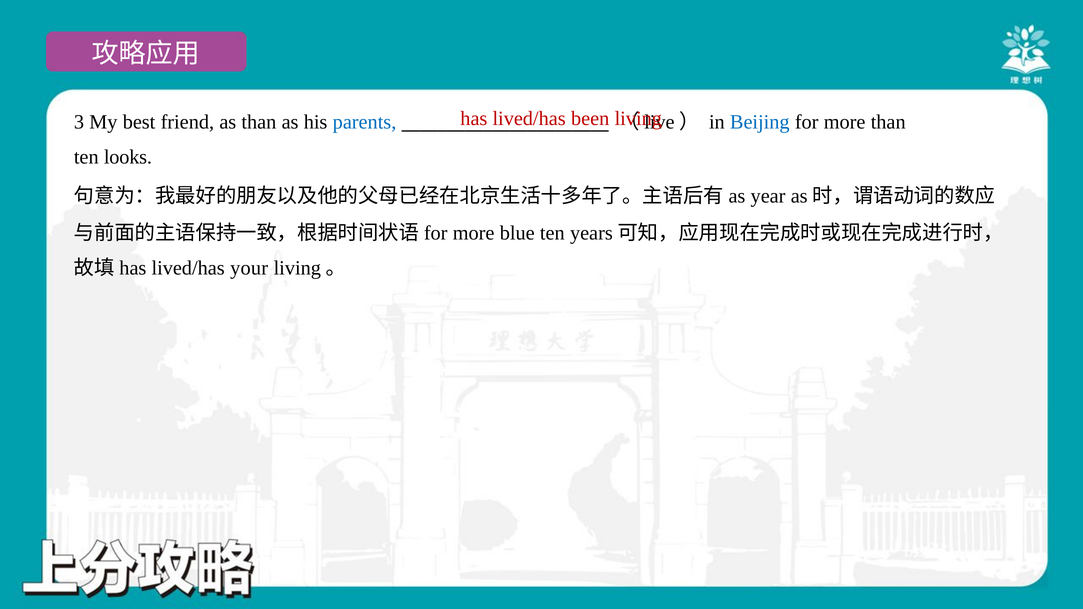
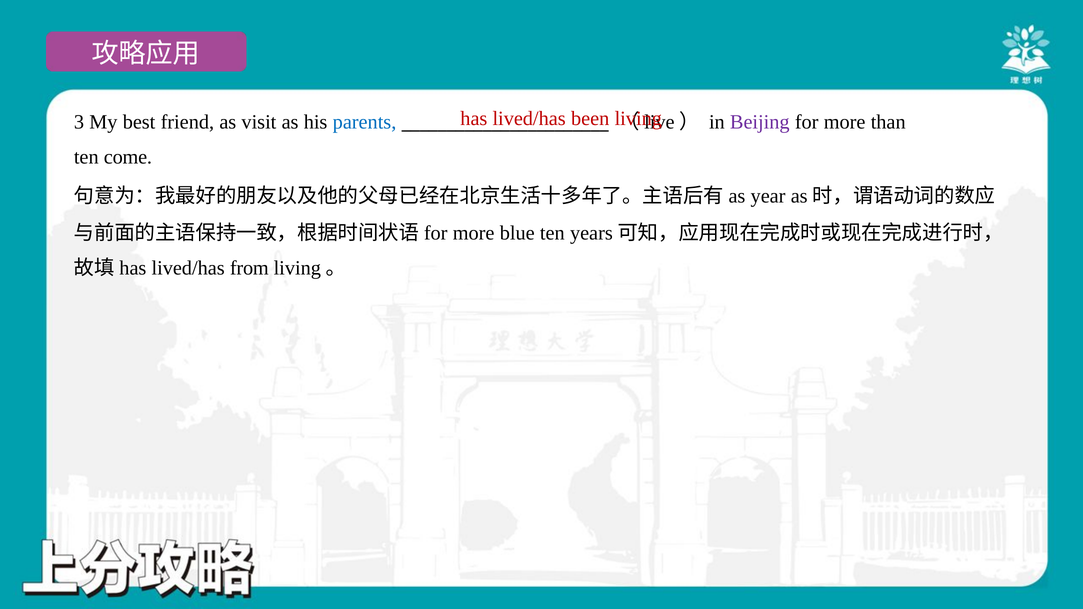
as than: than -> visit
Beijing colour: blue -> purple
looks: looks -> come
your: your -> from
